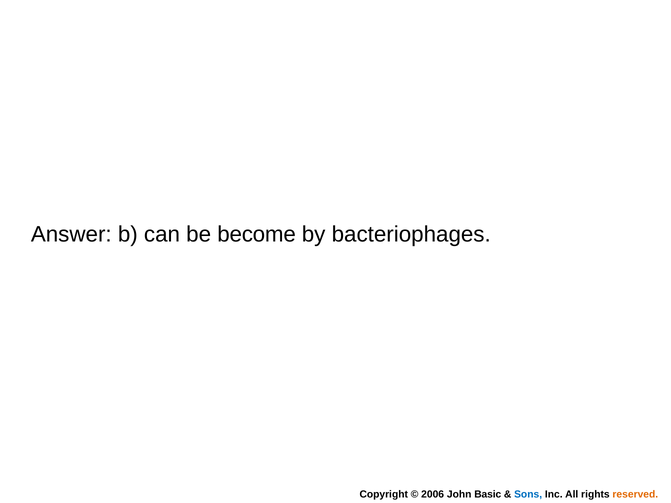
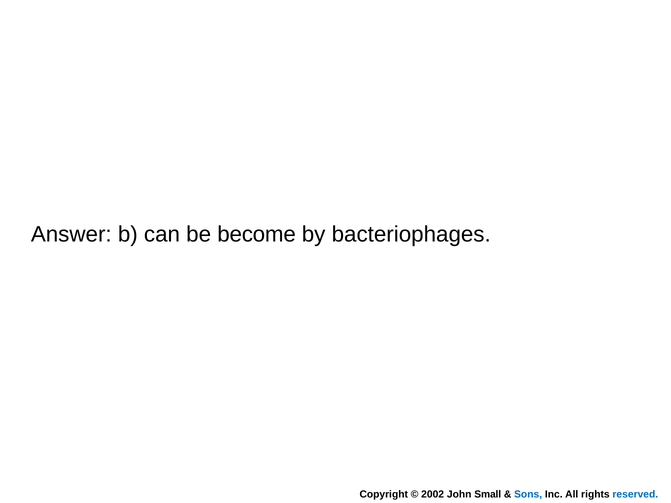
2006: 2006 -> 2002
Basic: Basic -> Small
reserved colour: orange -> blue
